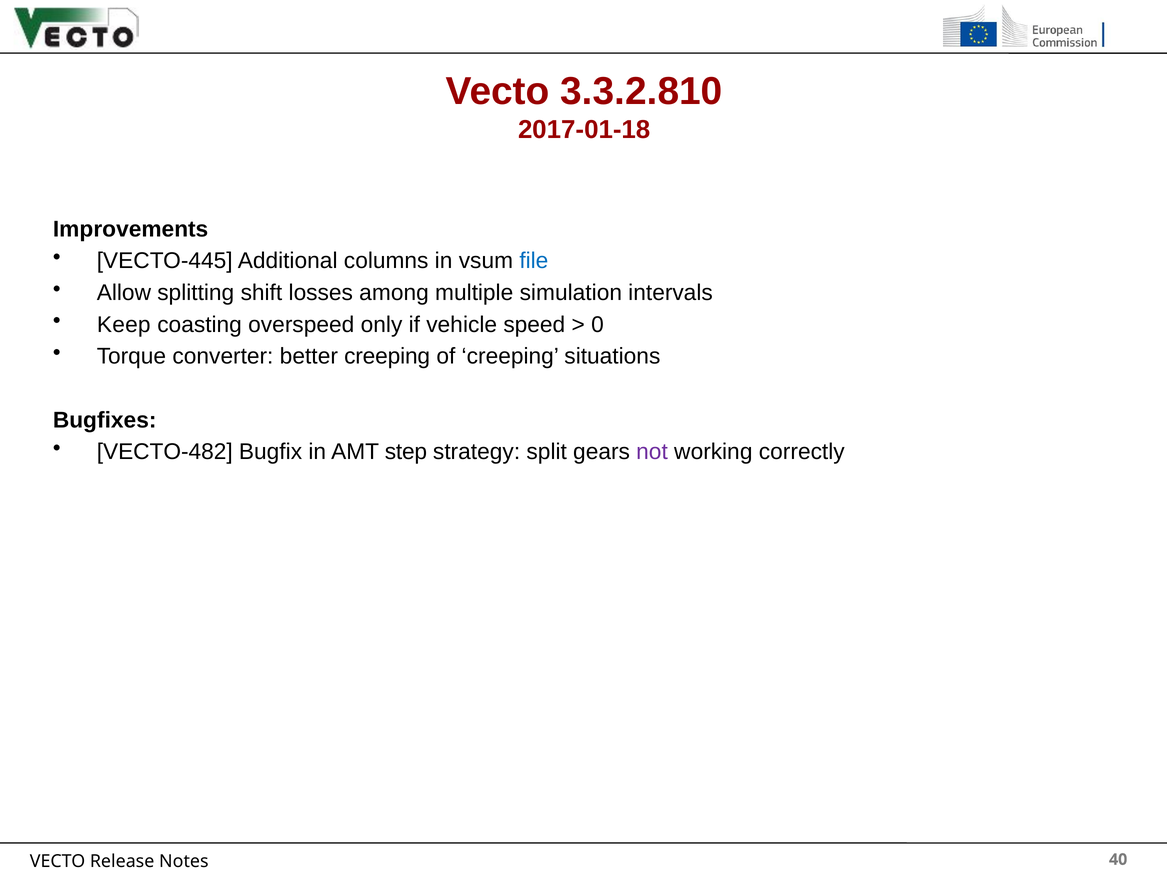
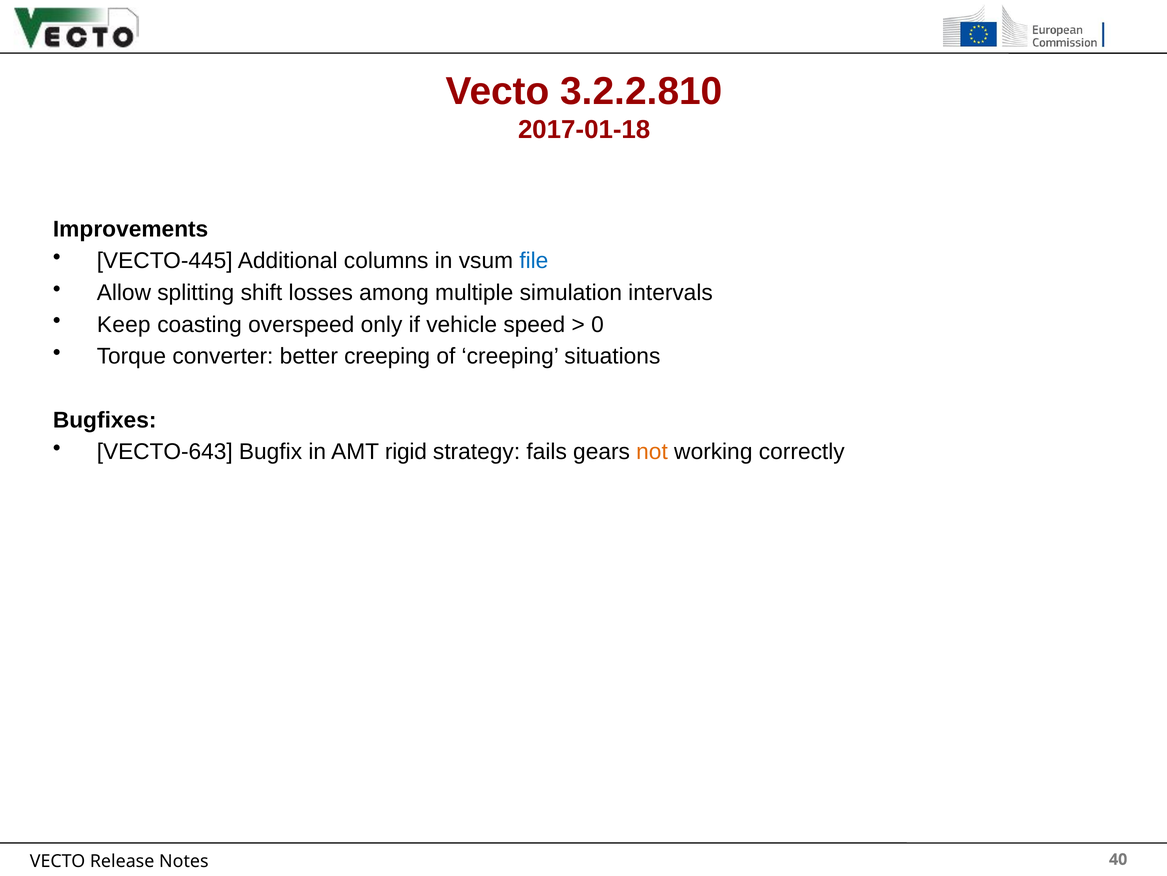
3.3.2.810: 3.3.2.810 -> 3.2.2.810
VECTO-482: VECTO-482 -> VECTO-643
step: step -> rigid
split: split -> fails
not colour: purple -> orange
